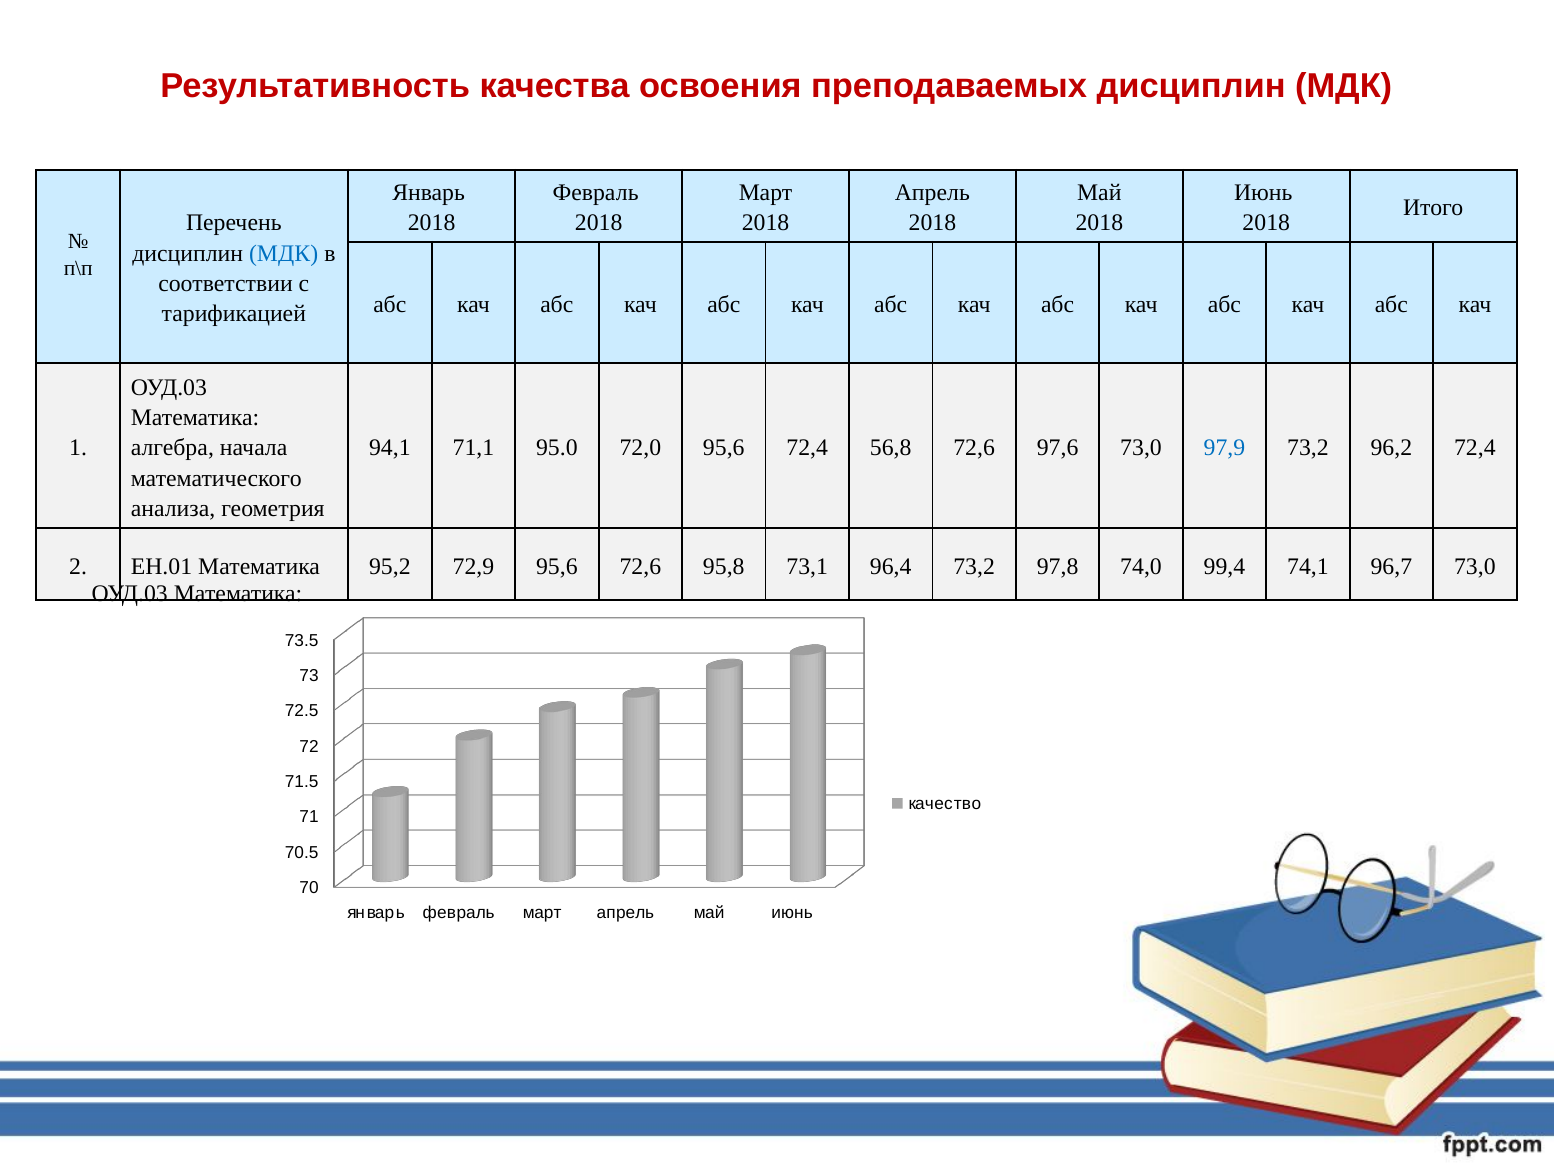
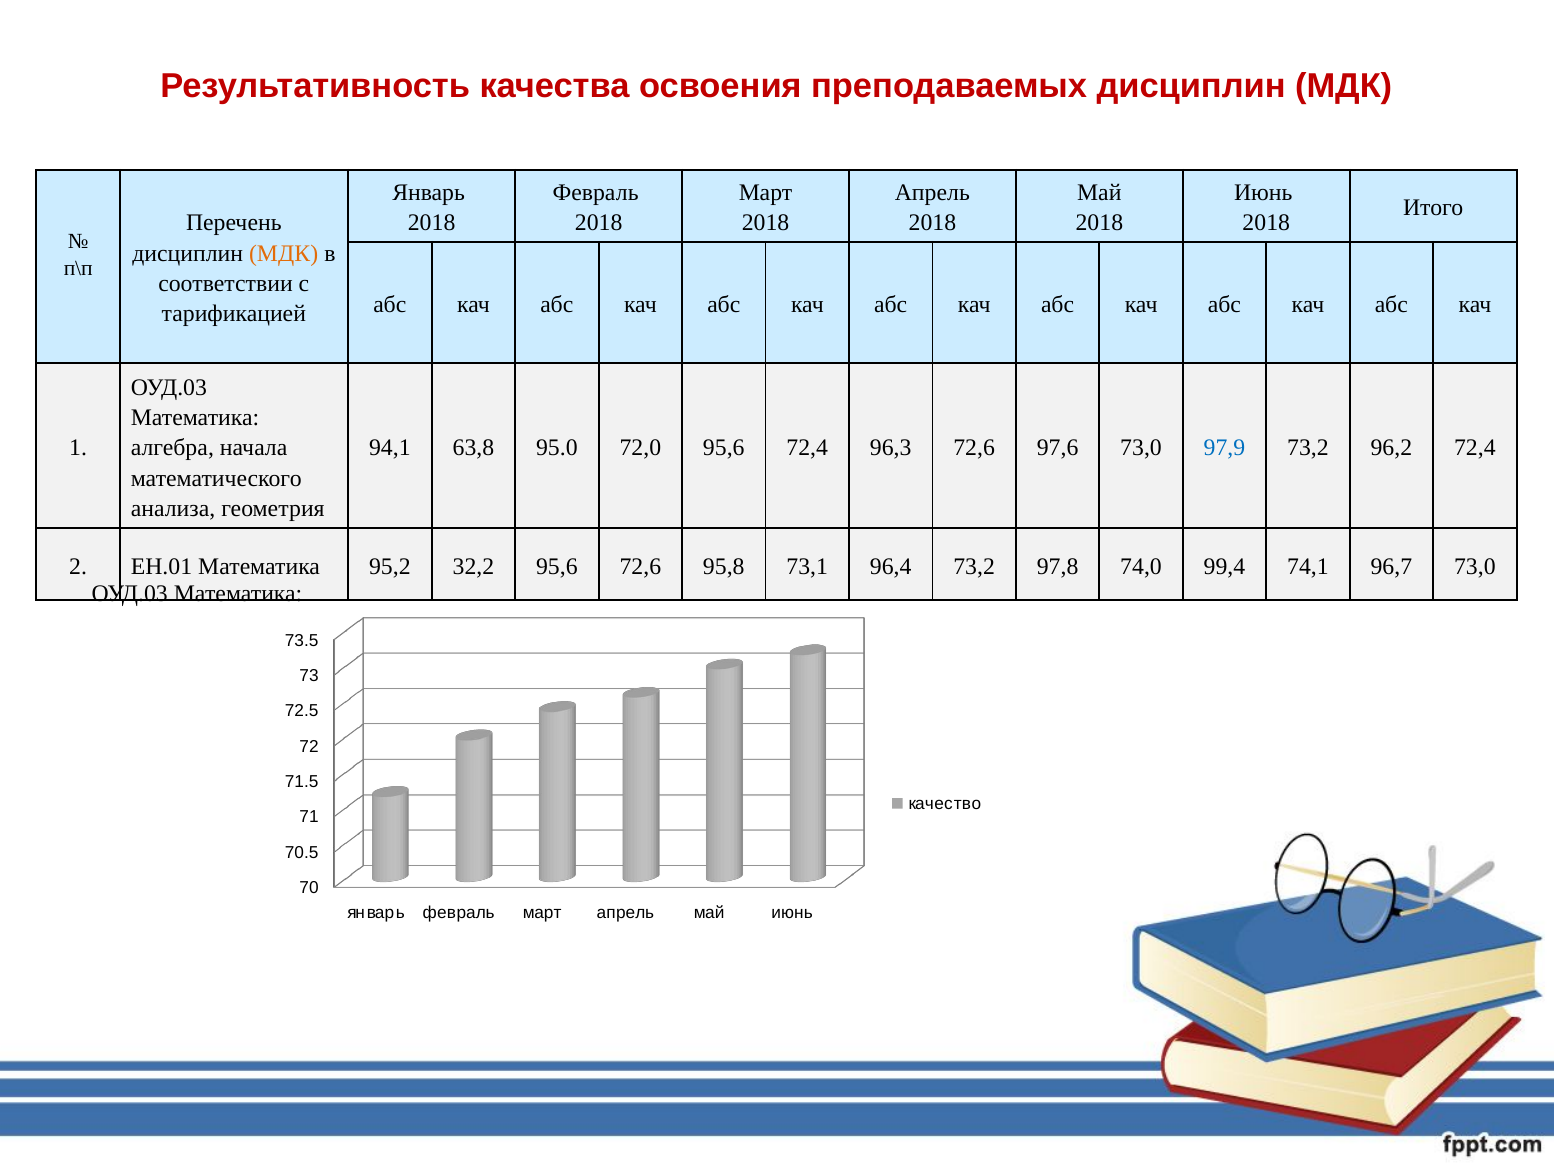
МДК at (284, 254) colour: blue -> orange
71,1: 71,1 -> 63,8
56,8: 56,8 -> 96,3
72,9: 72,9 -> 32,2
